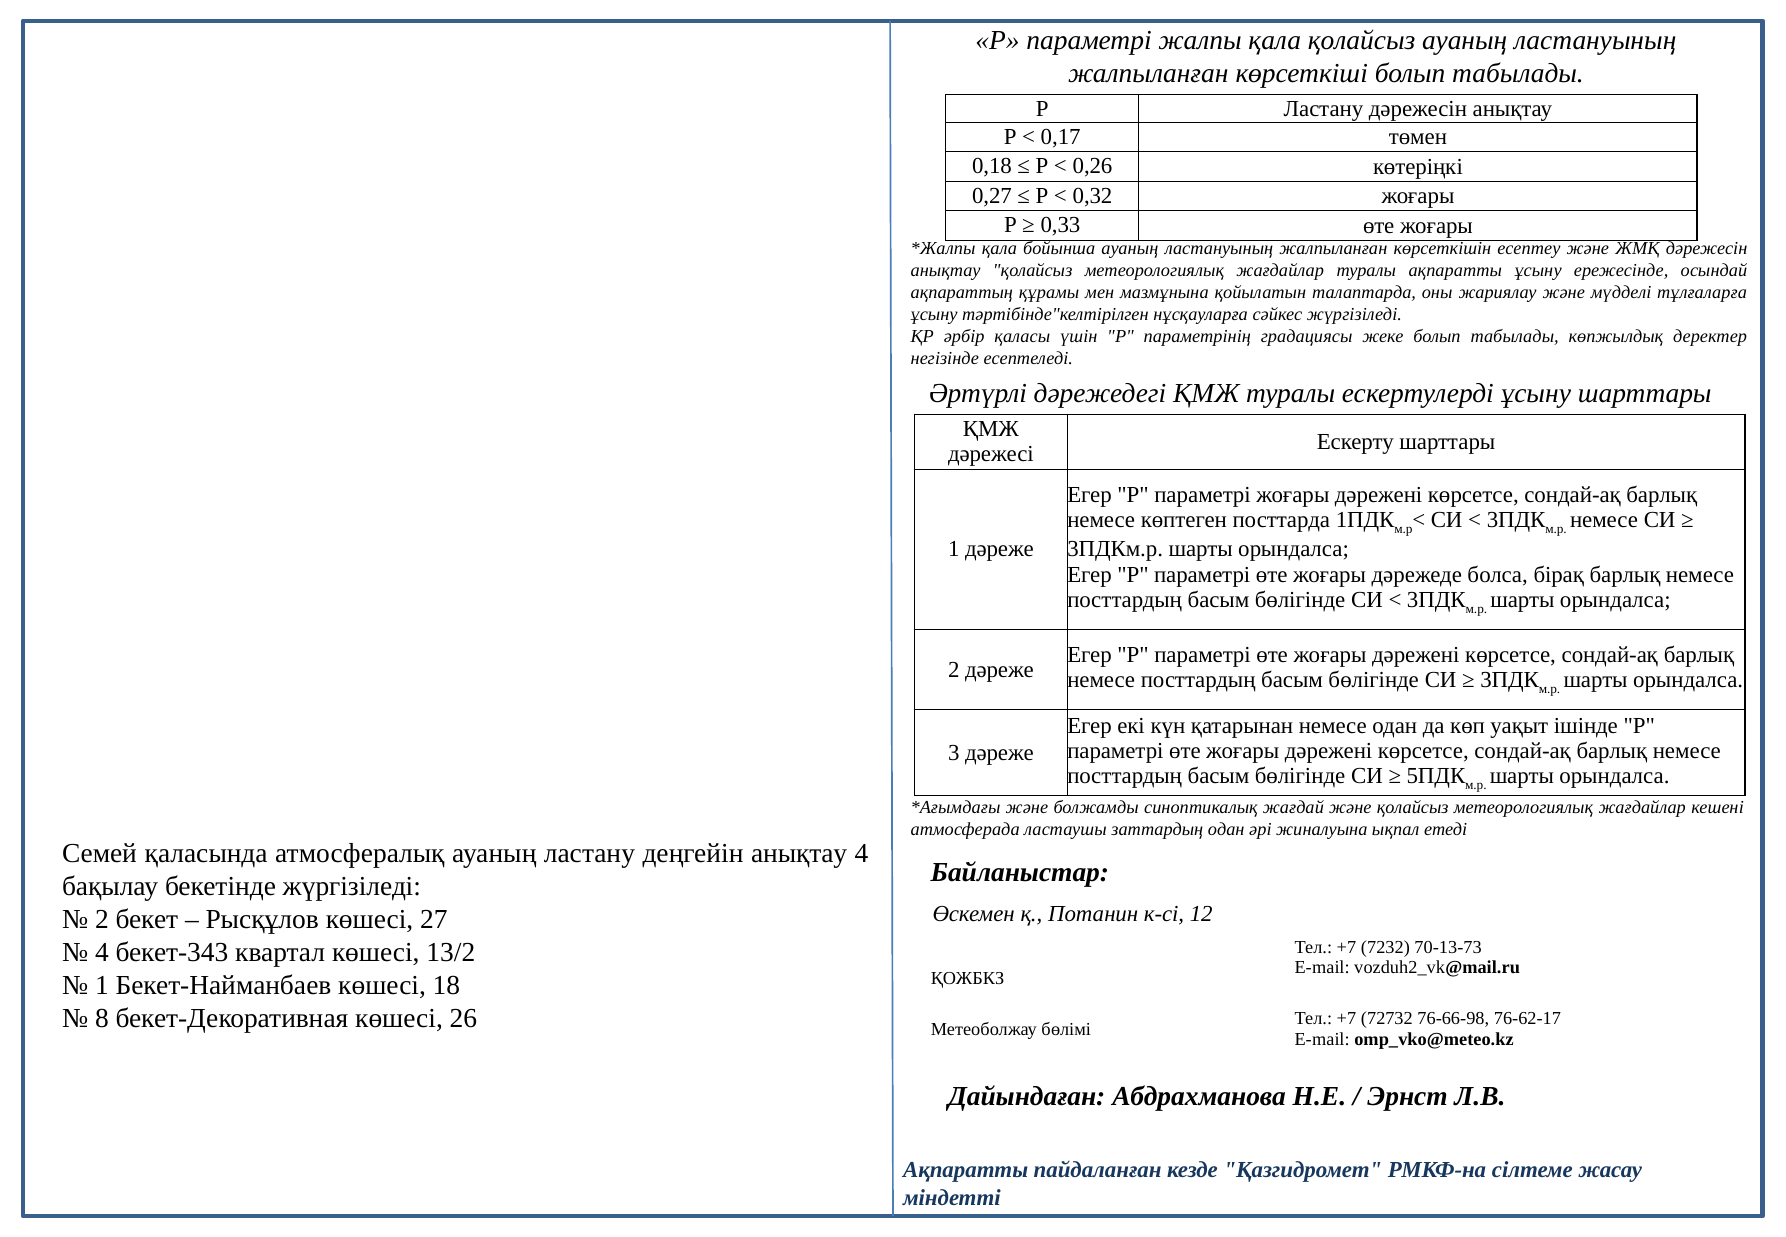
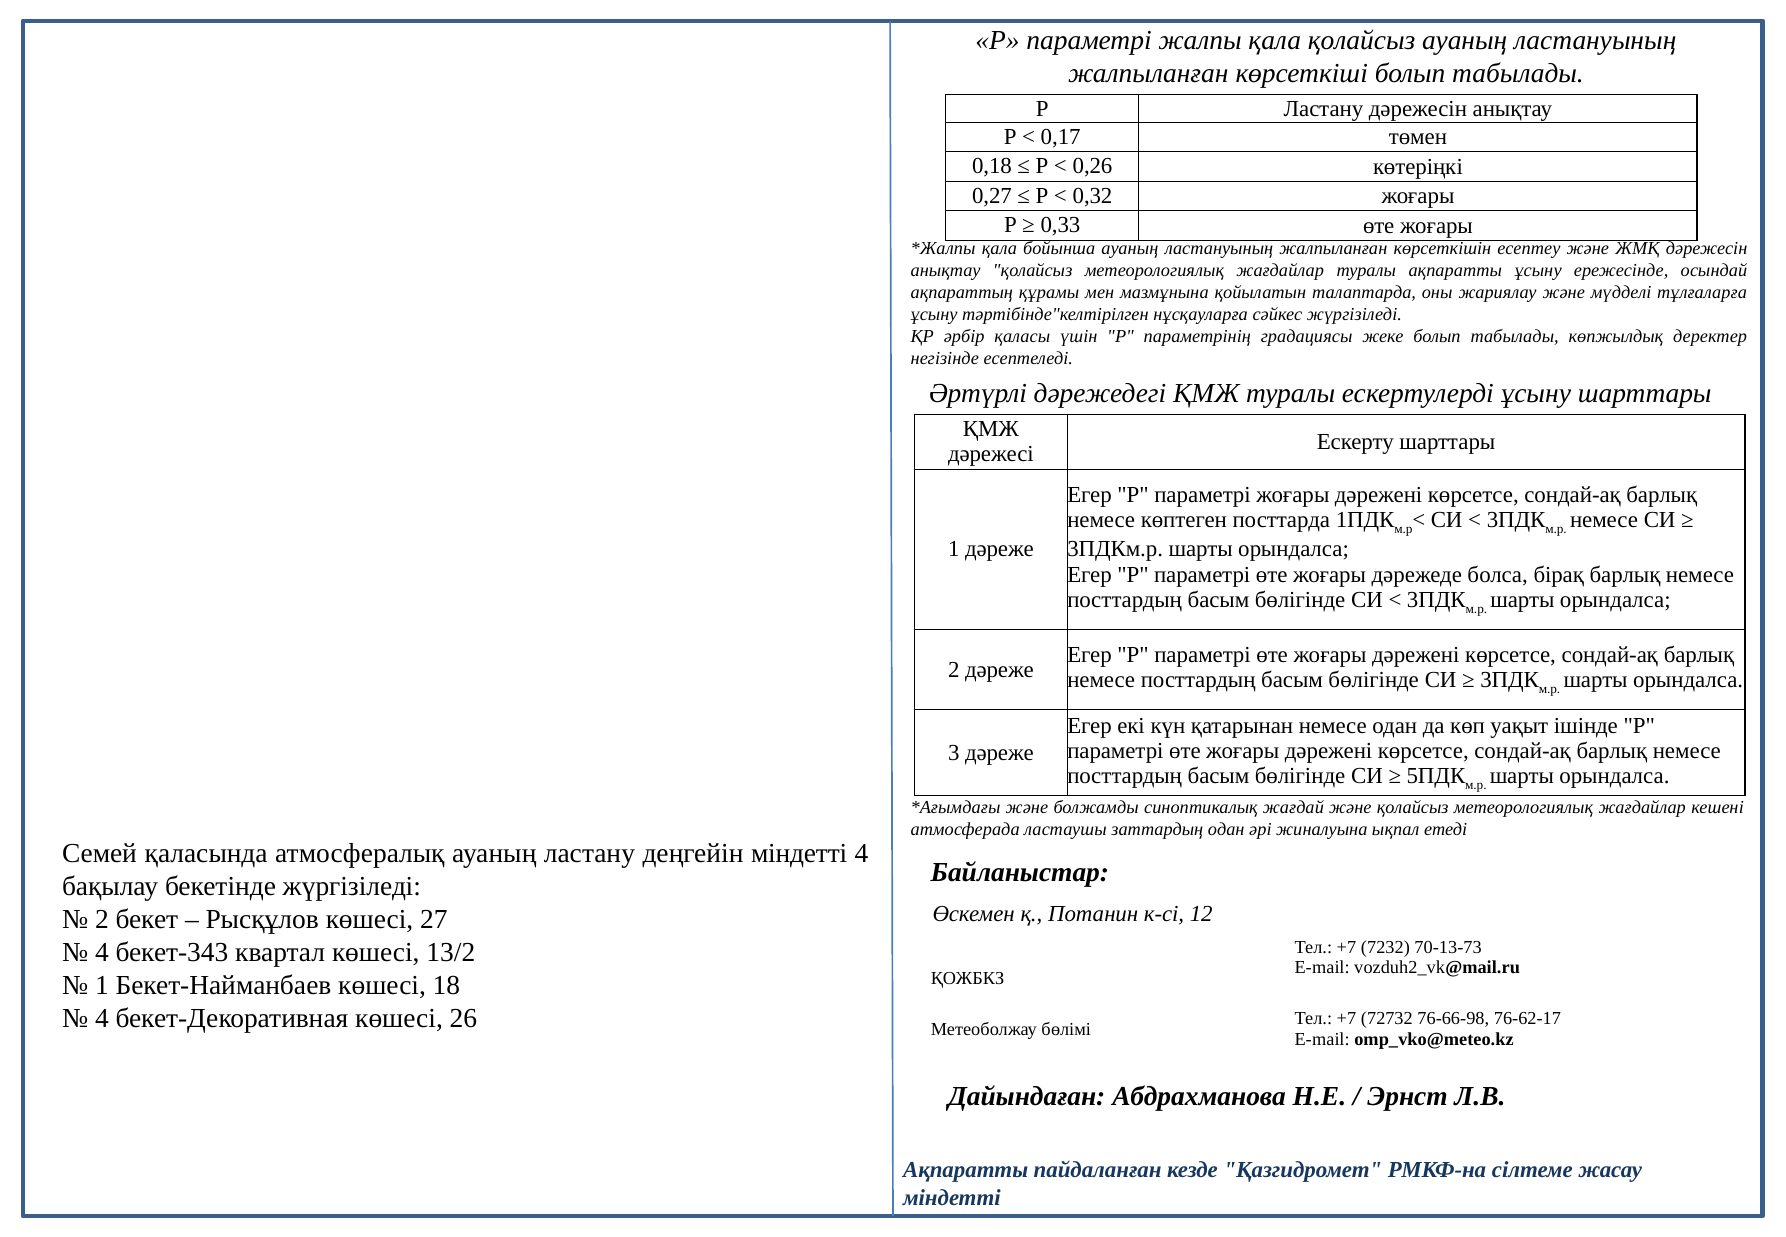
деңгейін анықтау: анықтау -> міндетті
8 at (102, 1018): 8 -> 4
